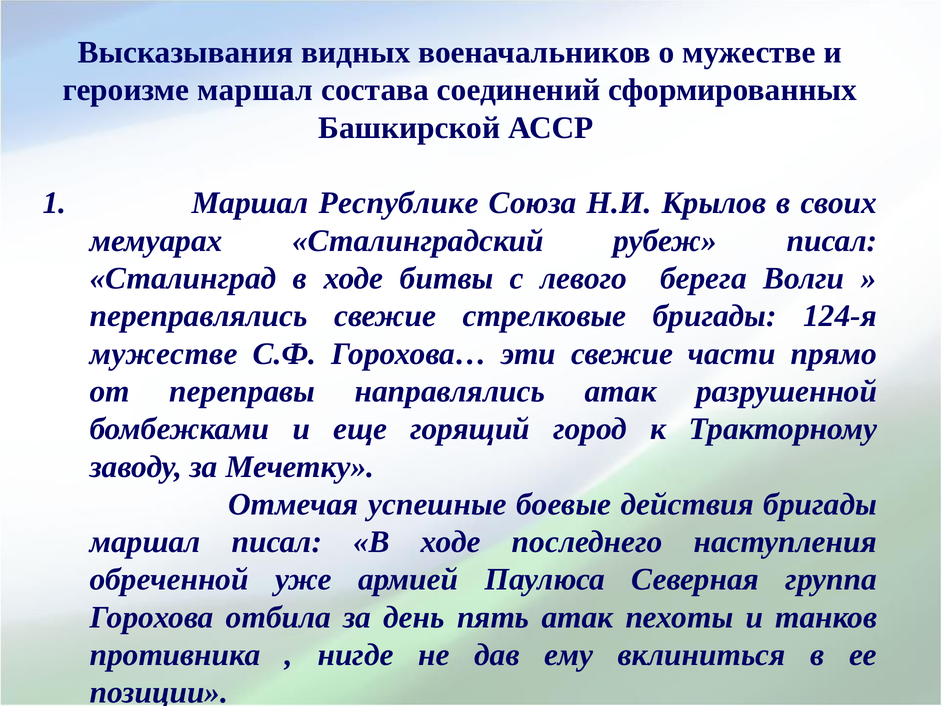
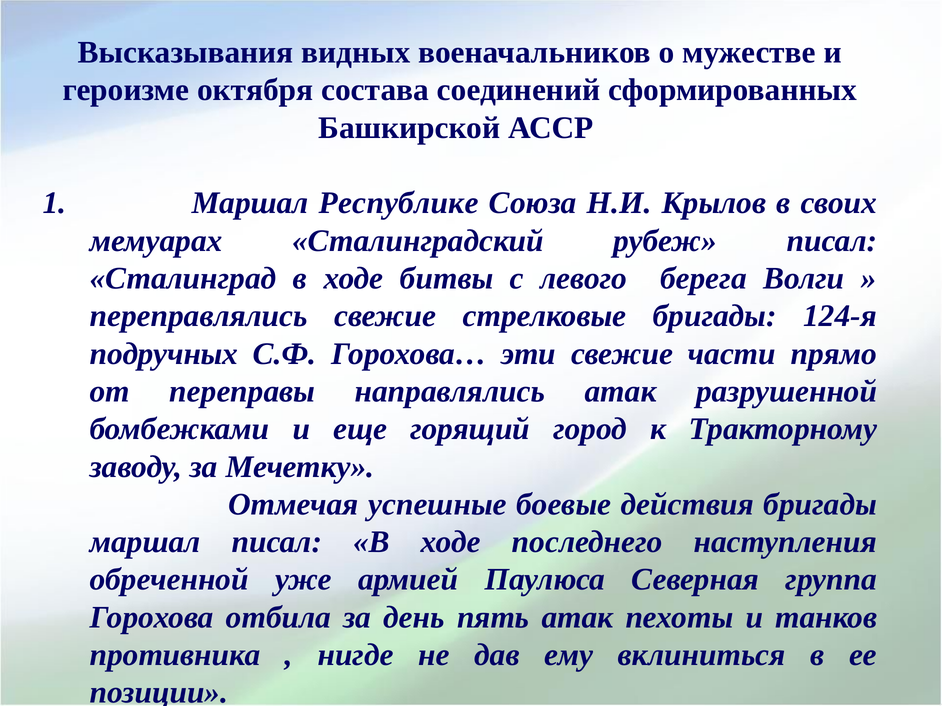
героизме маршал: маршал -> октября
мужестве at (164, 354): мужестве -> подручных
